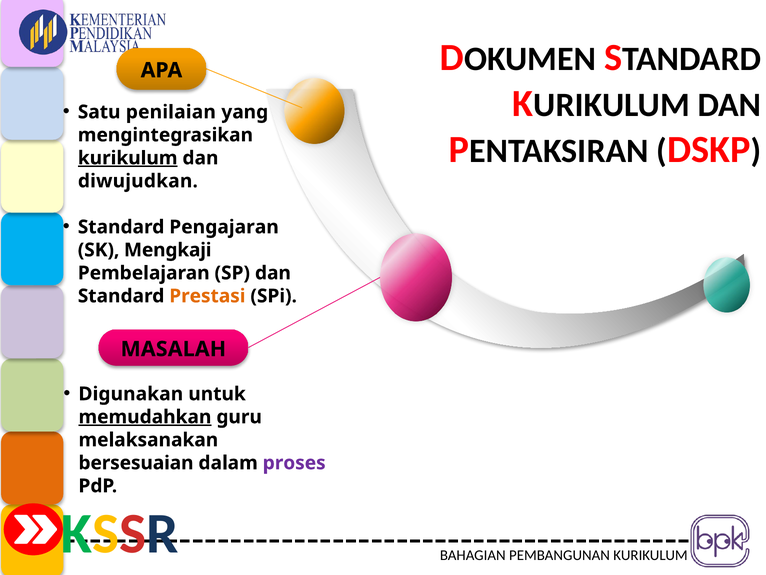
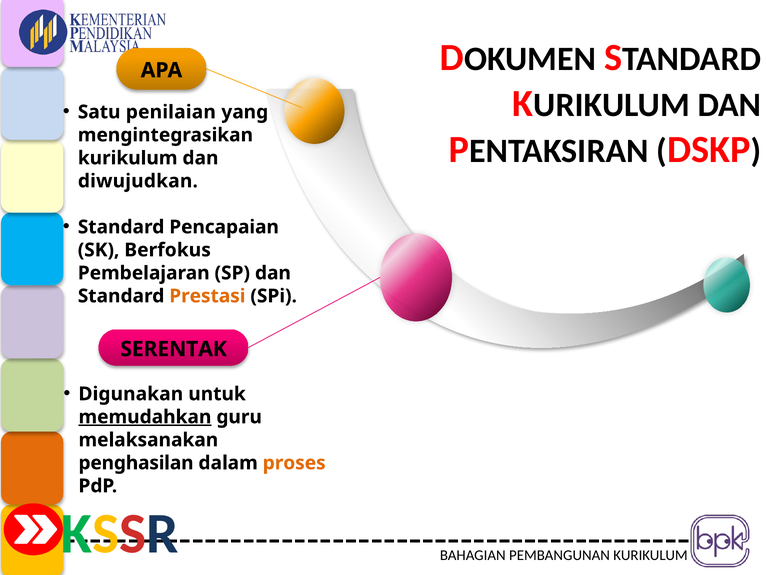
kurikulum at (128, 158) underline: present -> none
Pengajaran: Pengajaran -> Pencapaian
Mengkaji: Mengkaji -> Berfokus
MASALAH: MASALAH -> SERENTAK
bersesuaian: bersesuaian -> penghasilan
proses colour: purple -> orange
